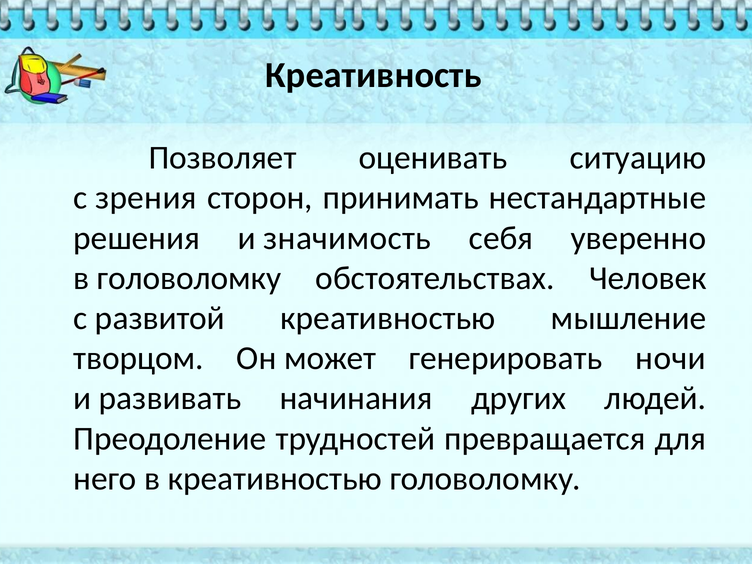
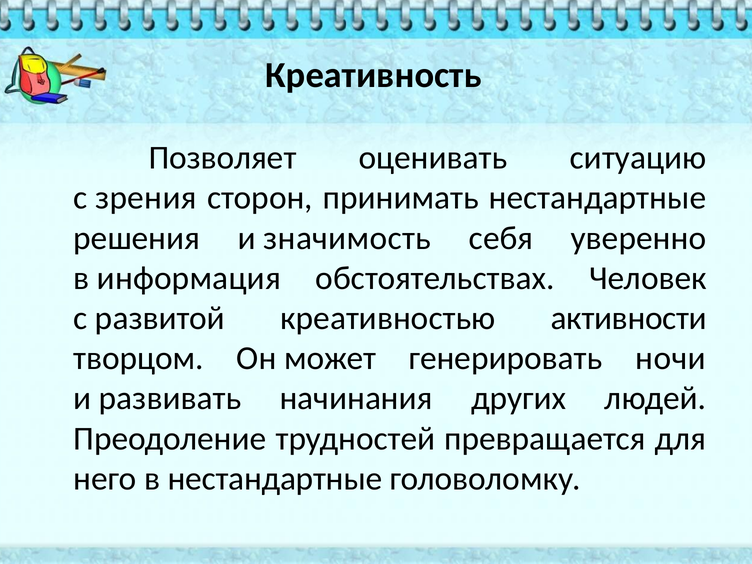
в головоломку: головоломку -> информация
мышление: мышление -> активности
в креативностью: креативностью -> нестандартные
